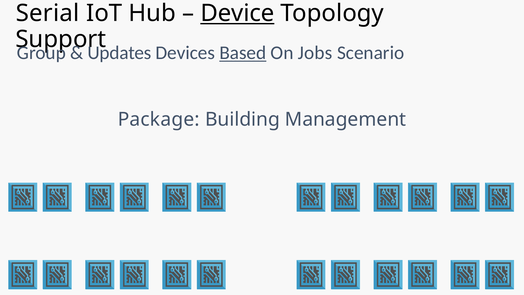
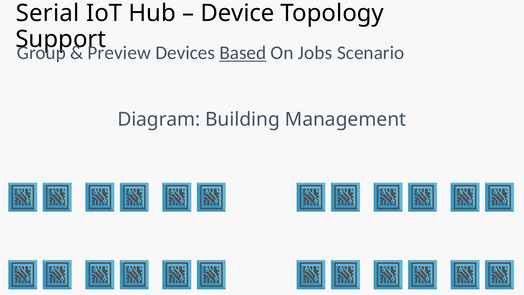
Device underline: present -> none
Updates: Updates -> Preview
Package: Package -> Diagram
